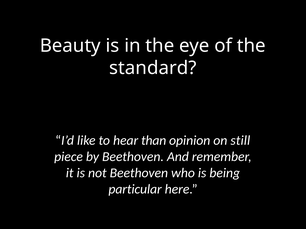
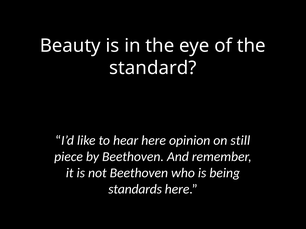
hear than: than -> here
particular: particular -> standards
